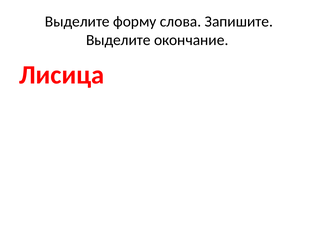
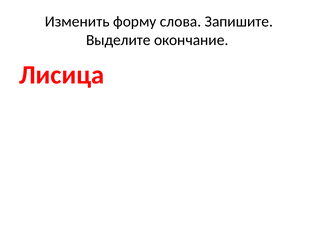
Выделите at (77, 21): Выделите -> Изменить
